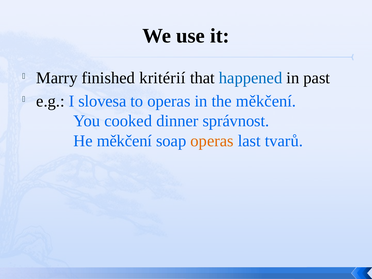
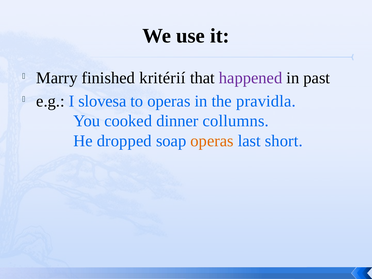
happened colour: blue -> purple
the měkčení: měkčení -> pravidla
správnost: správnost -> collumns
He měkčení: měkčení -> dropped
tvarů: tvarů -> short
